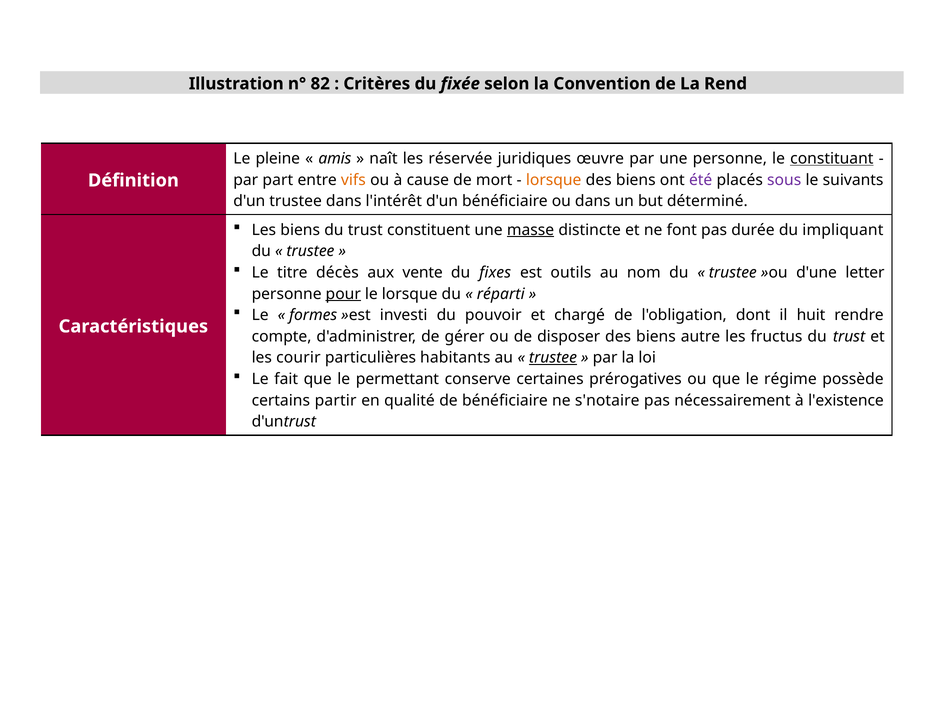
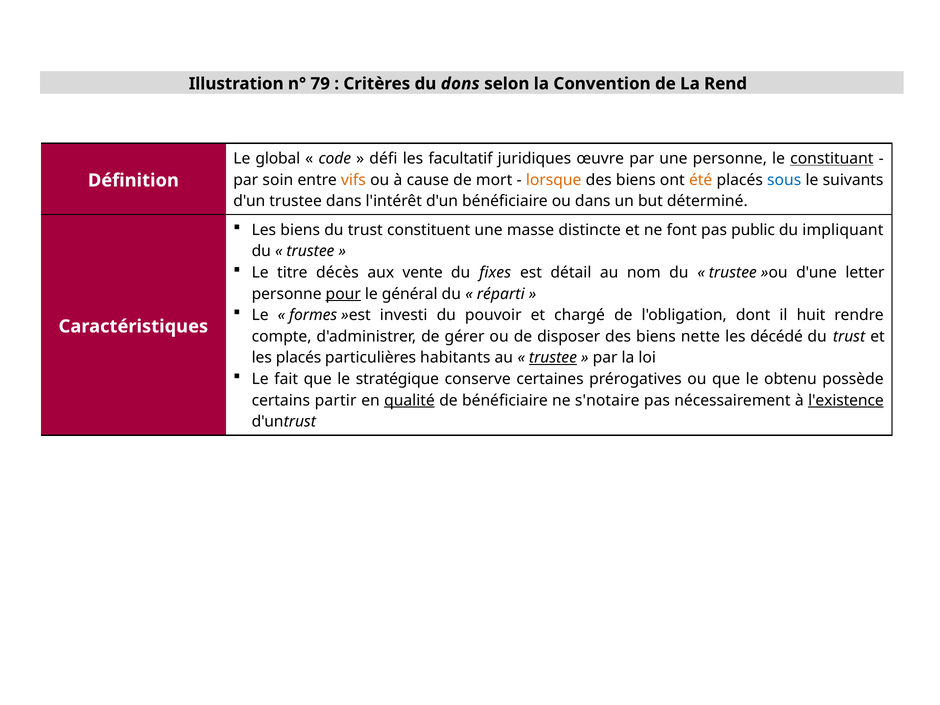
82: 82 -> 79
fixée: fixée -> dons
pleine: pleine -> global
amis: amis -> code
naît: naît -> défi
réservée: réservée -> facultatif
part: part -> soin
été colour: purple -> orange
sous colour: purple -> blue
masse underline: present -> none
durée: durée -> public
outils: outils -> détail
le lorsque: lorsque -> général
autre: autre -> nette
fructus: fructus -> décédé
les courir: courir -> placés
permettant: permettant -> stratégique
régime: régime -> obtenu
qualité underline: none -> present
l'existence underline: none -> present
